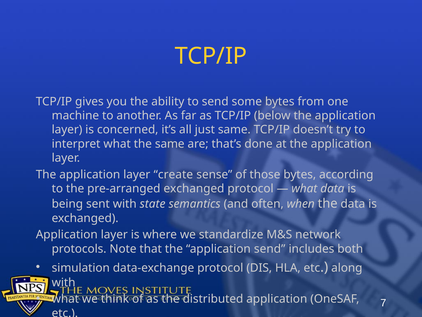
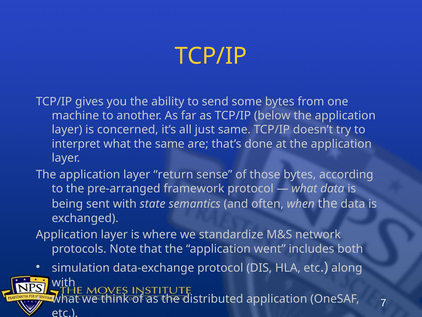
create: create -> return
pre-arranged exchanged: exchanged -> framework
application send: send -> went
